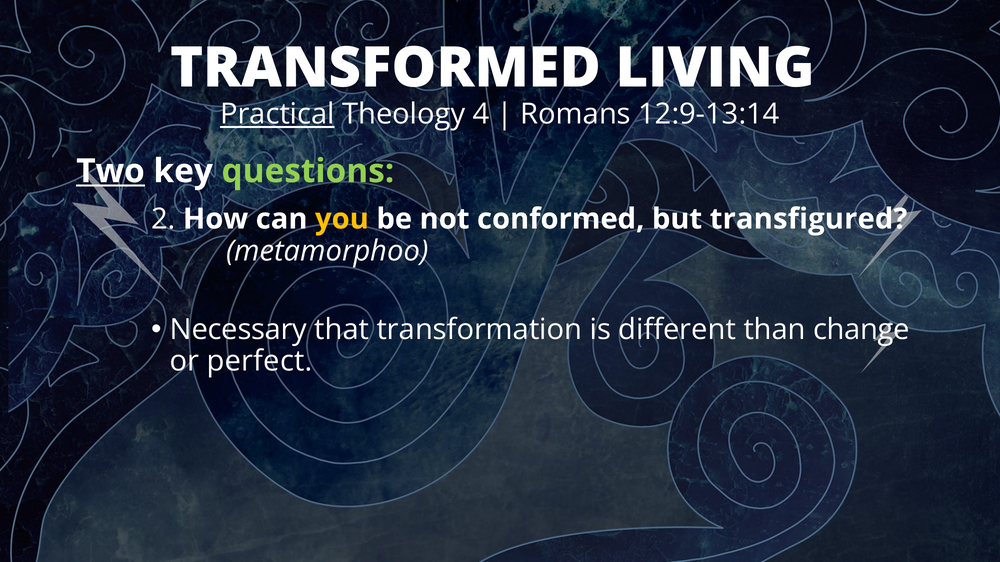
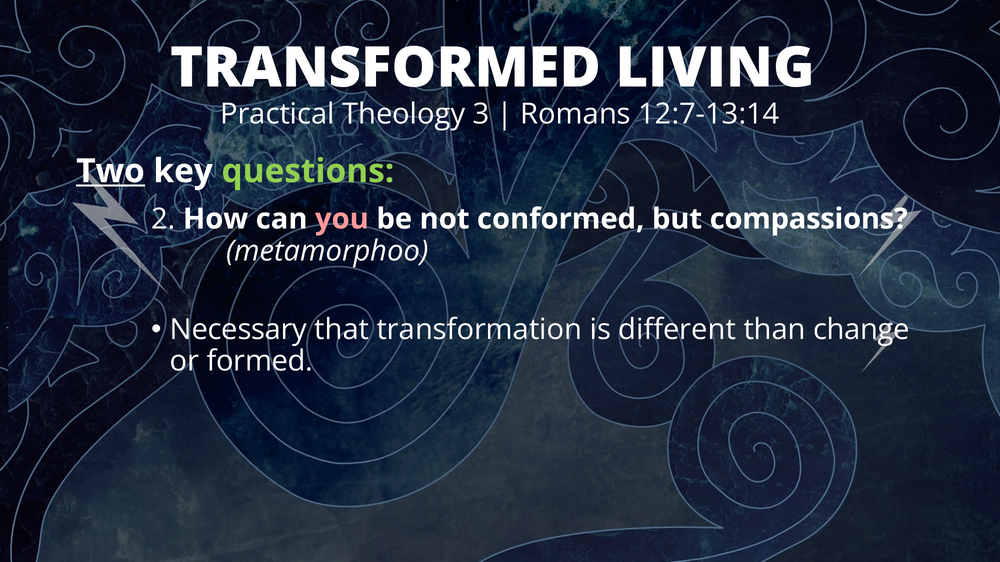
Practical underline: present -> none
4: 4 -> 3
12:9-13:14: 12:9-13:14 -> 12:7-13:14
you colour: yellow -> pink
transfigured: transfigured -> compassions
perfect: perfect -> formed
